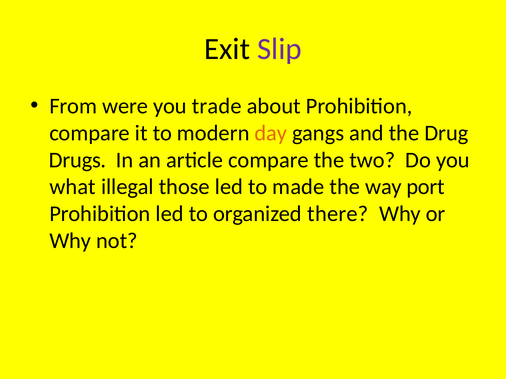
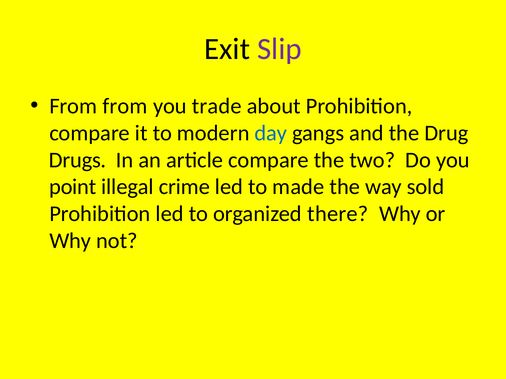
From were: were -> from
day colour: orange -> blue
what: what -> point
those: those -> crime
port: port -> sold
